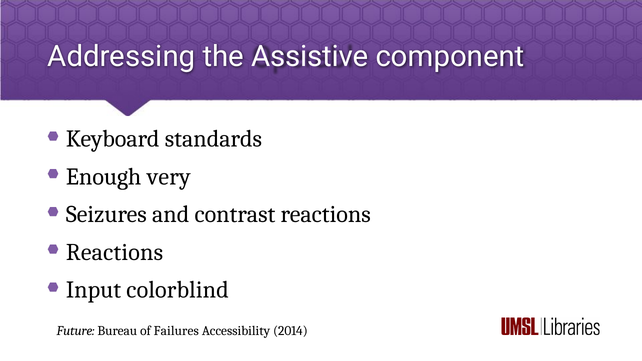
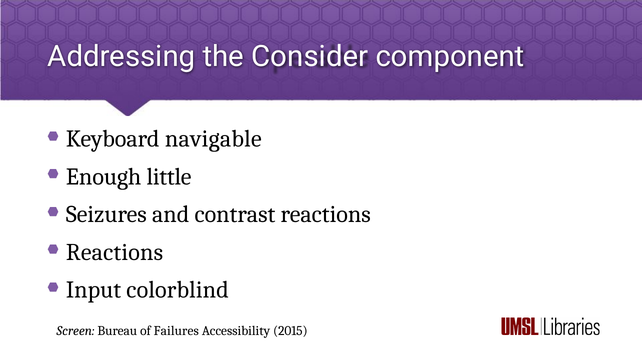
Assistive: Assistive -> Consider
standards: standards -> navigable
very: very -> little
Future: Future -> Screen
2014: 2014 -> 2015
